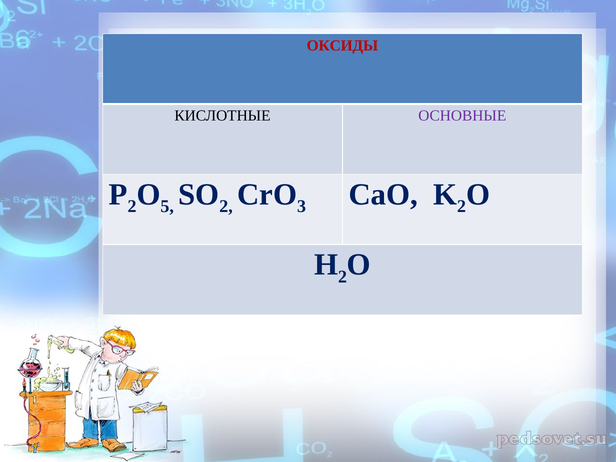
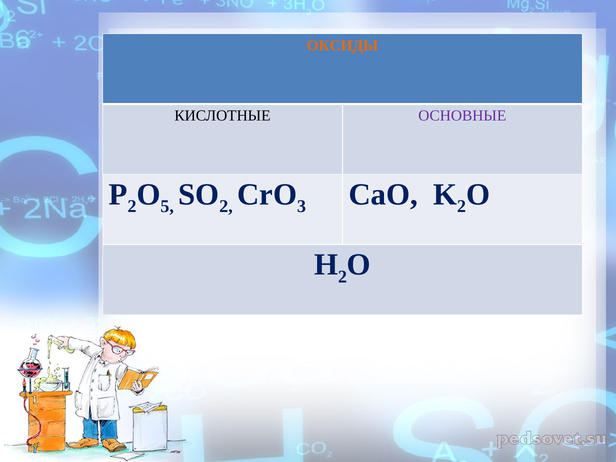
ОКСИДЫ colour: red -> orange
